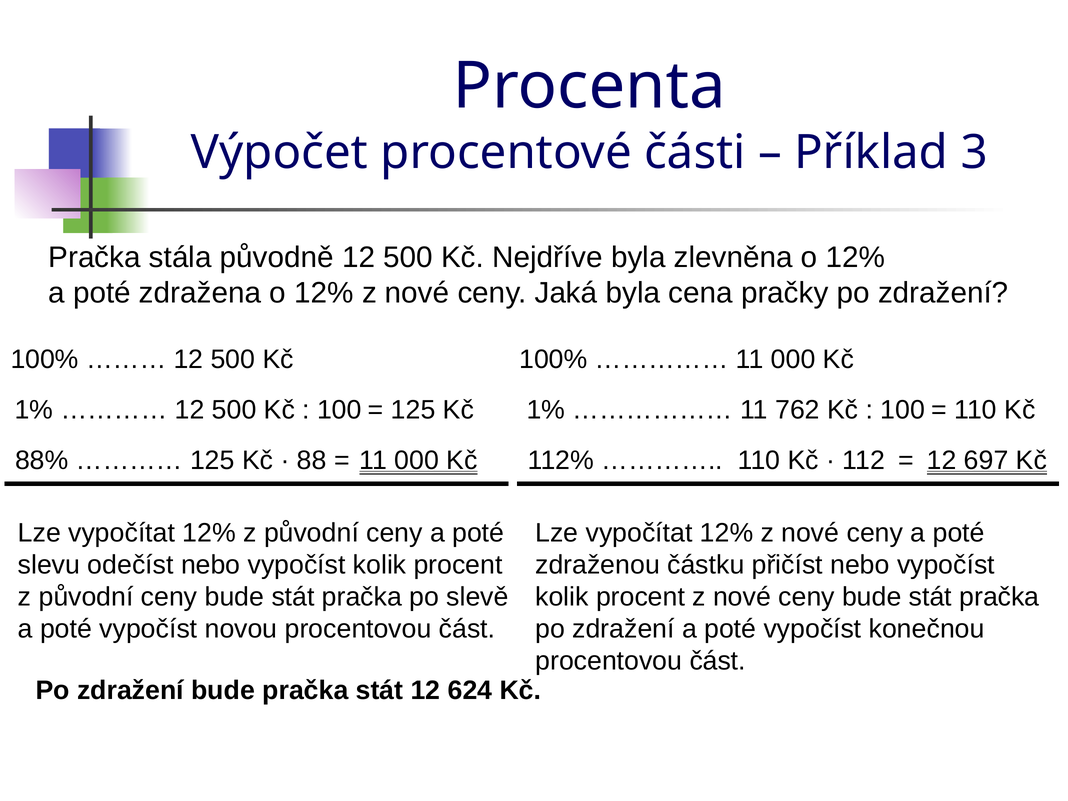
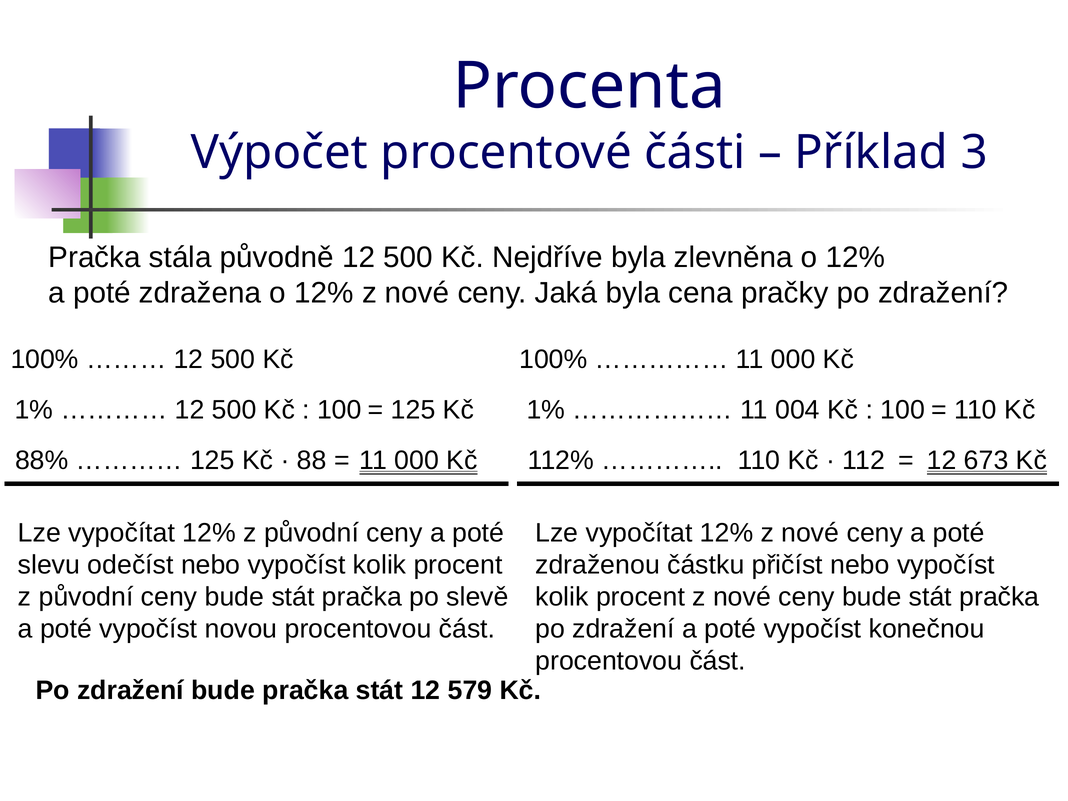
762: 762 -> 004
697: 697 -> 673
624: 624 -> 579
